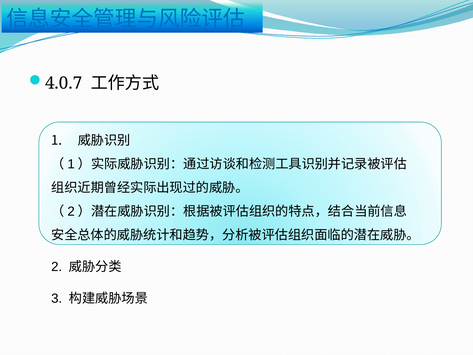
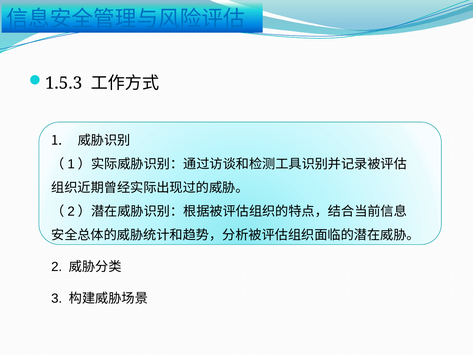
4.0.7: 4.0.7 -> 1.5.3
